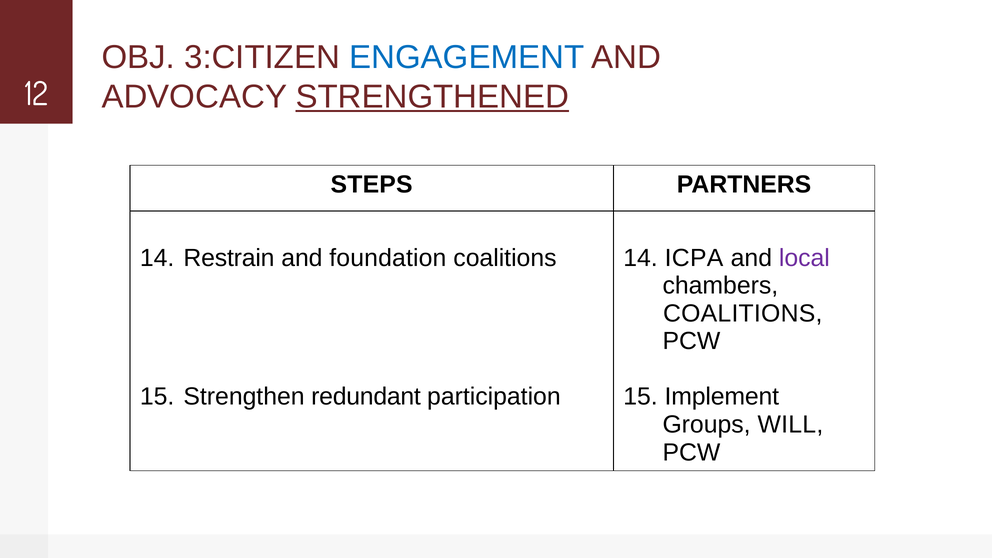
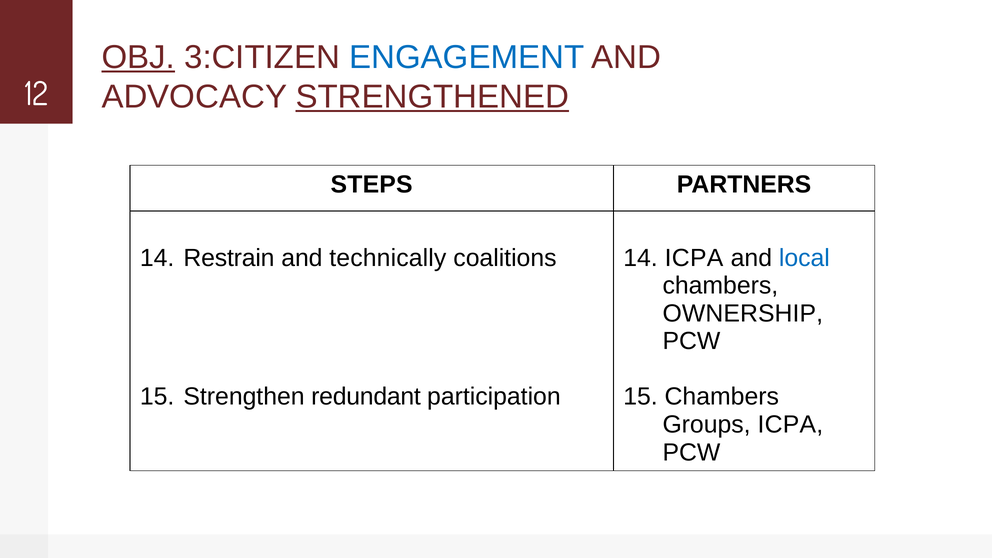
OBJ underline: none -> present
foundation: foundation -> technically
local colour: purple -> blue
COALITIONS at (743, 314): COALITIONS -> OWNERSHIP
15 Implement: Implement -> Chambers
Groups WILL: WILL -> ICPA
